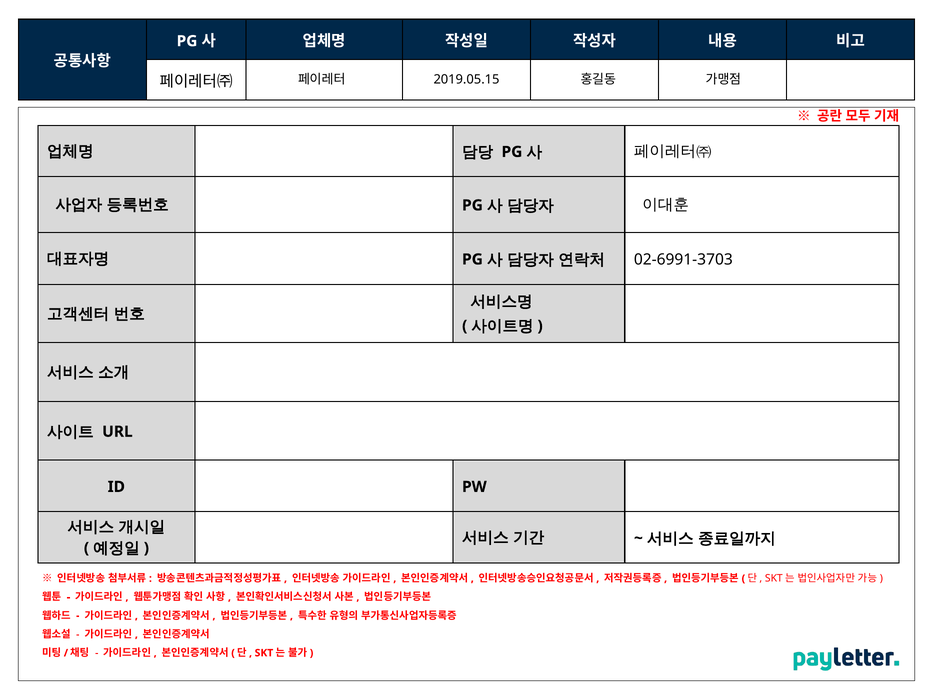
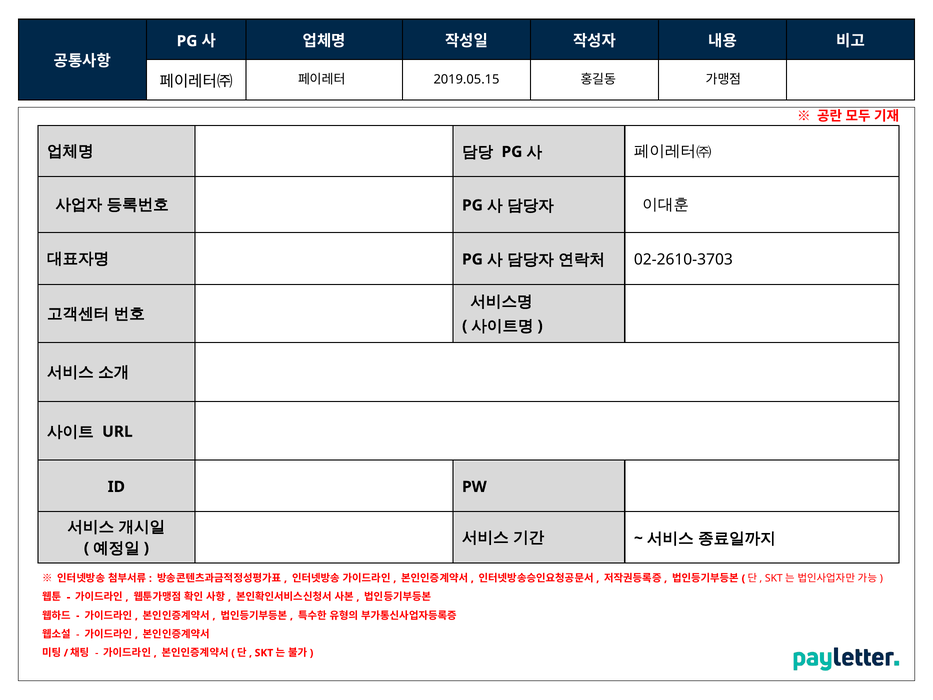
02-6991-3703: 02-6991-3703 -> 02-2610-3703
